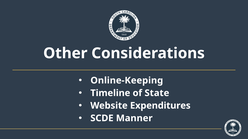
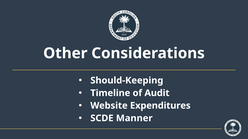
Online-Keeping: Online-Keeping -> Should-Keeping
State: State -> Audit
